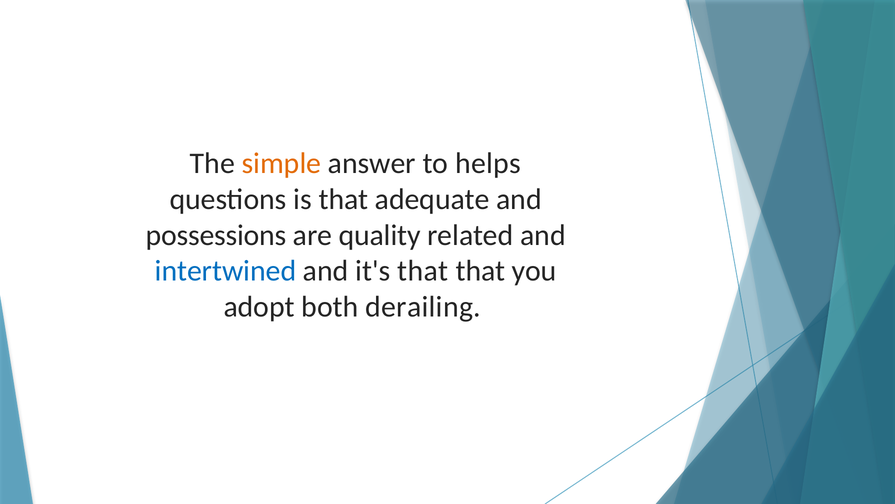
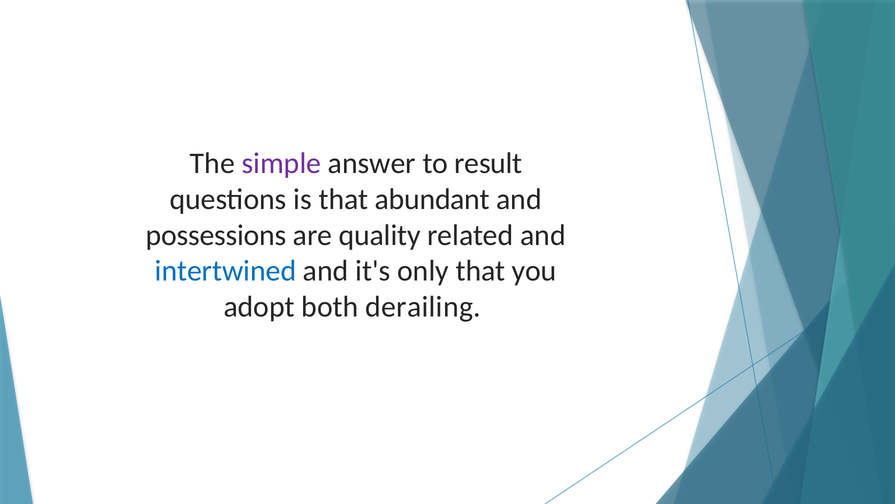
simple colour: orange -> purple
helps: helps -> result
adequate: adequate -> abundant
it's that: that -> only
